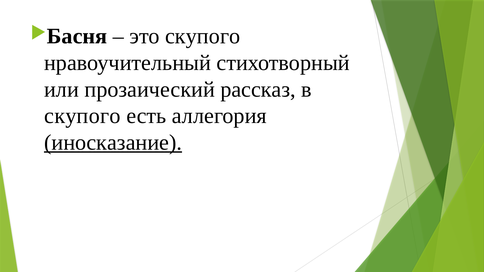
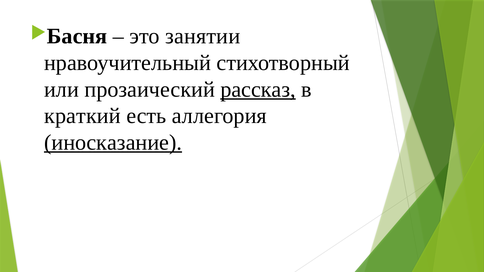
это скупого: скупого -> занятии
рассказ underline: none -> present
скупого at (82, 116): скупого -> краткий
